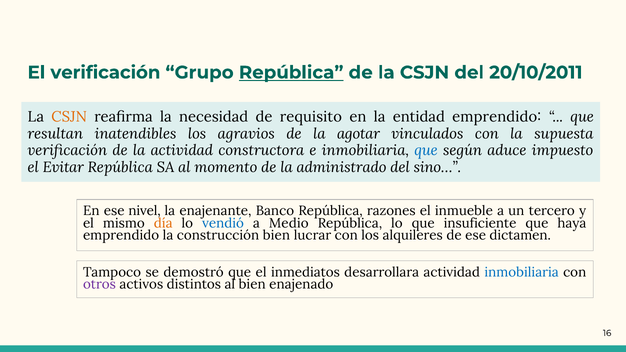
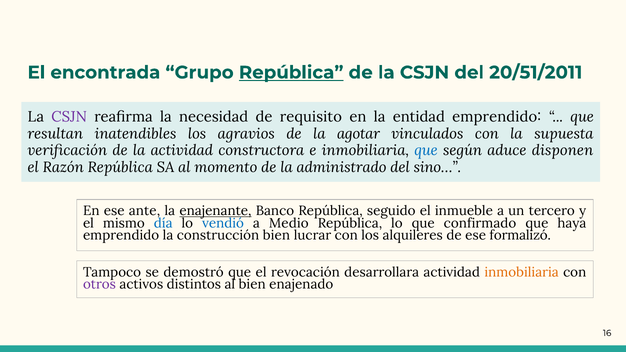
El verificación: verificación -> encontrada
20/10/2011: 20/10/2011 -> 20/51/2011
CSJN at (69, 117) colour: orange -> purple
impuesto: impuesto -> disponen
Evitar: Evitar -> Razón
nivel: nivel -> ante
enajenante underline: none -> present
razones: razones -> seguido
día colour: orange -> blue
insuficiente: insuficiente -> confirmado
dictamen: dictamen -> formalizó
inmediatos: inmediatos -> revocación
inmobiliaria at (522, 273) colour: blue -> orange
